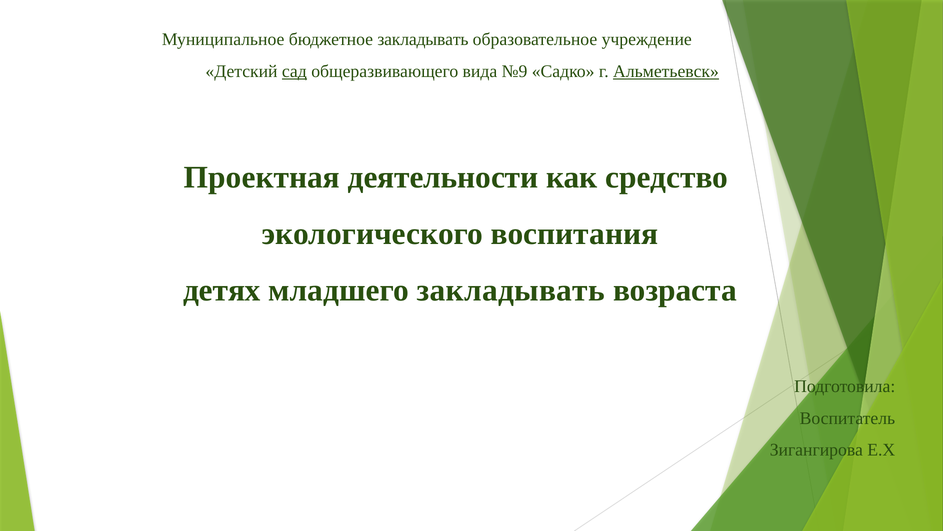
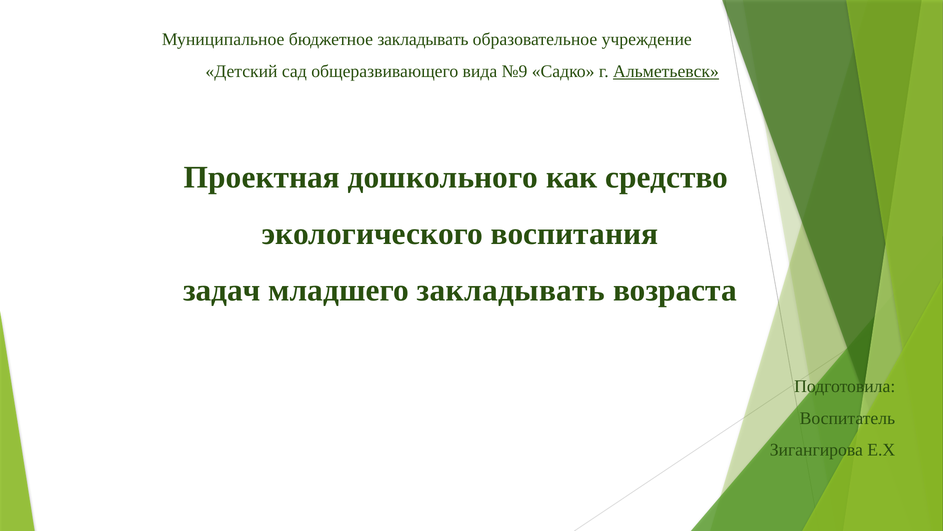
сад underline: present -> none
деятельности: деятельности -> дошкольного
детях: детях -> задач
